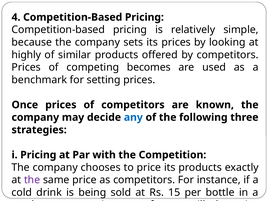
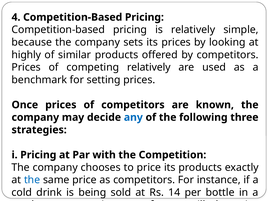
competing becomes: becomes -> relatively
the at (32, 180) colour: purple -> blue
15: 15 -> 14
